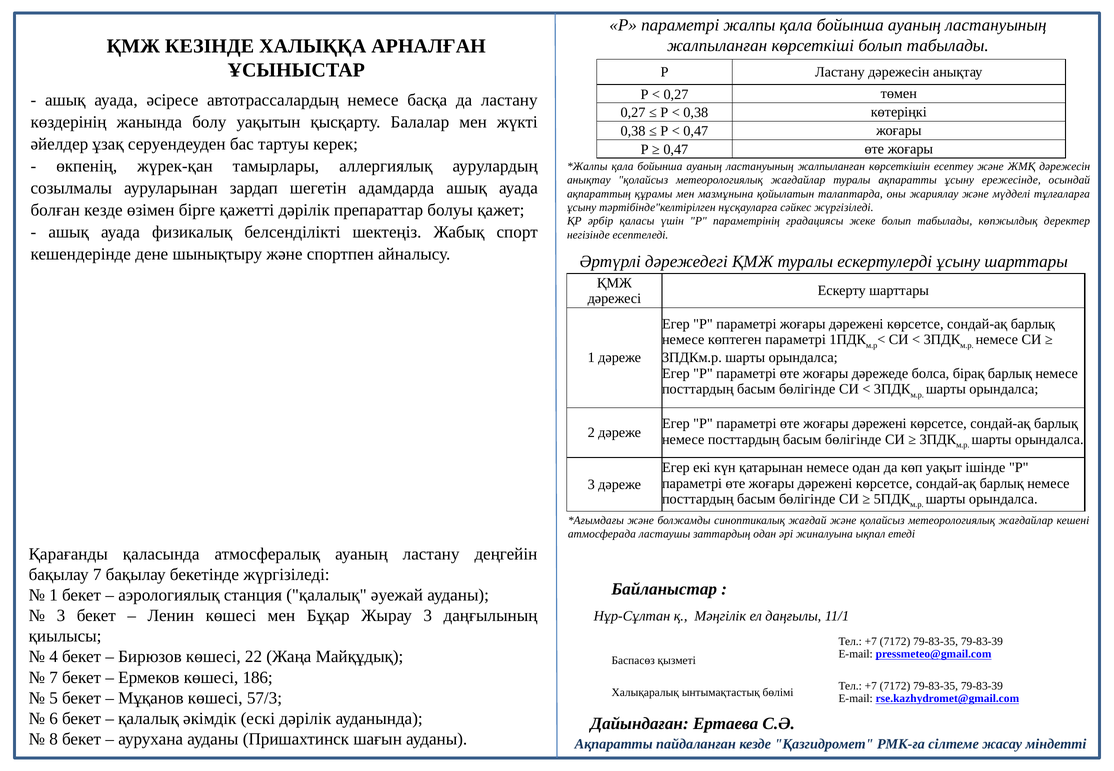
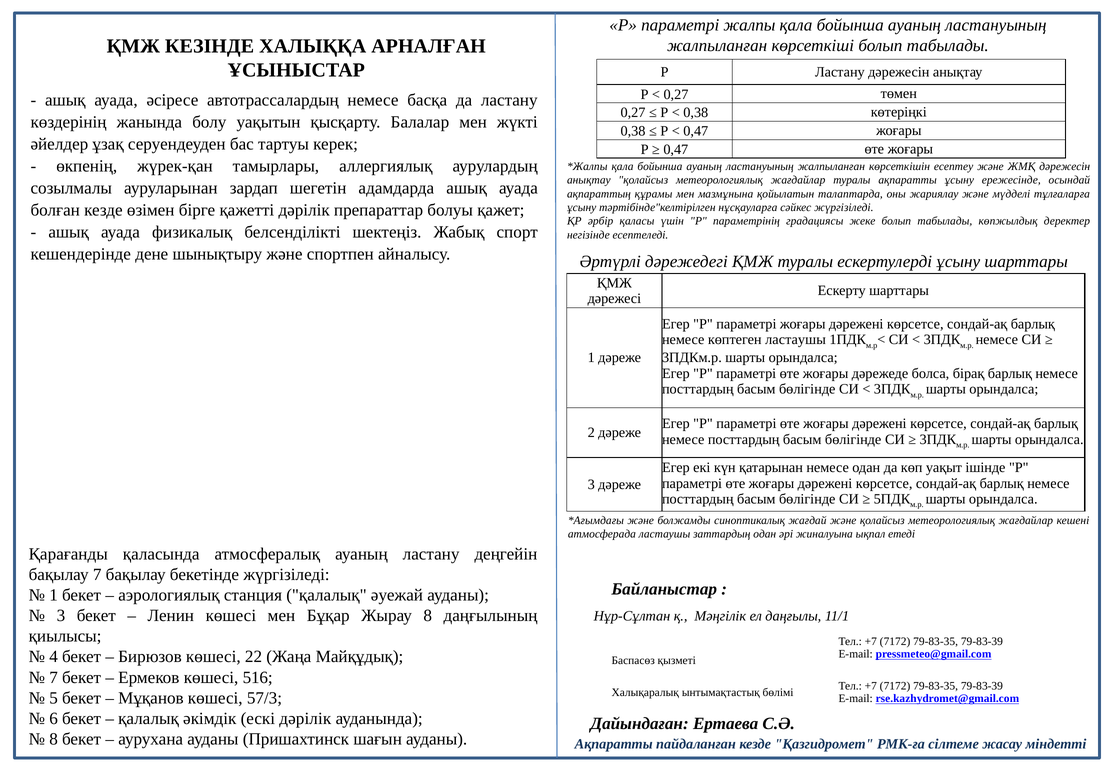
көптеген параметрі: параметрі -> ластаушы
Жырау 3: 3 -> 8
186: 186 -> 516
